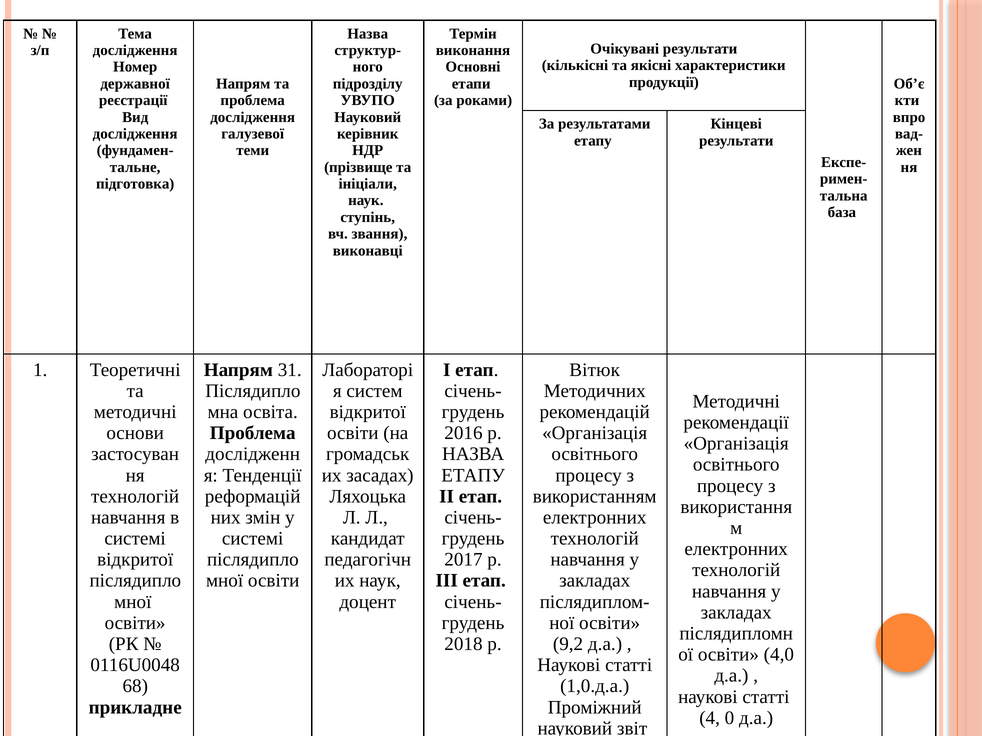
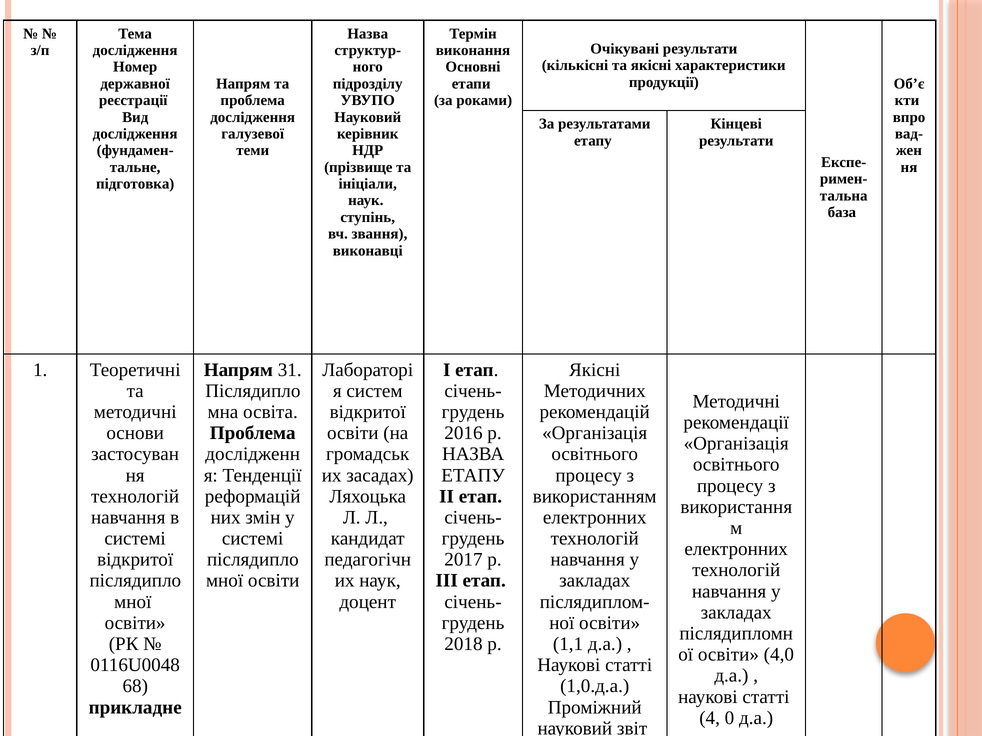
Вітюк at (595, 370): Вітюк -> Якісні
9,2: 9,2 -> 1,1
